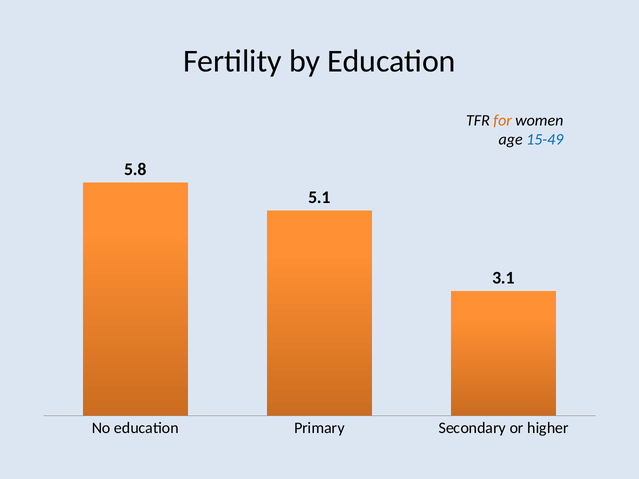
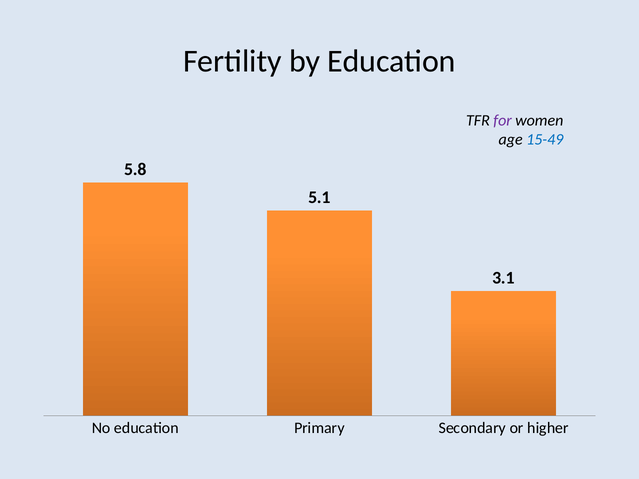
for colour: orange -> purple
